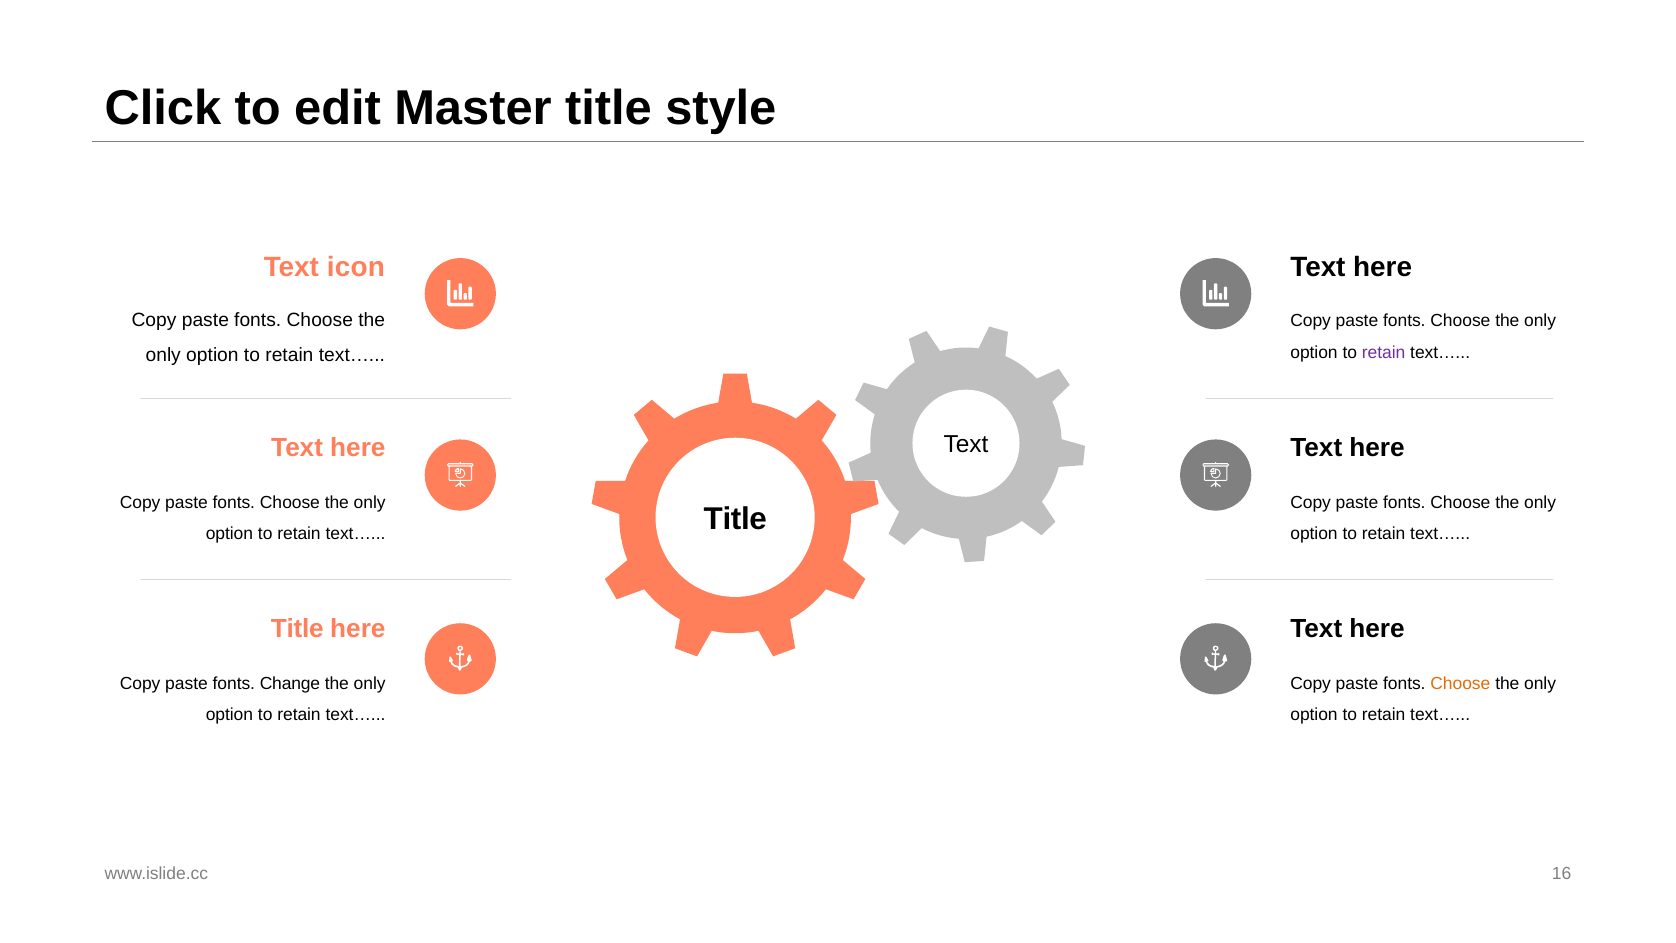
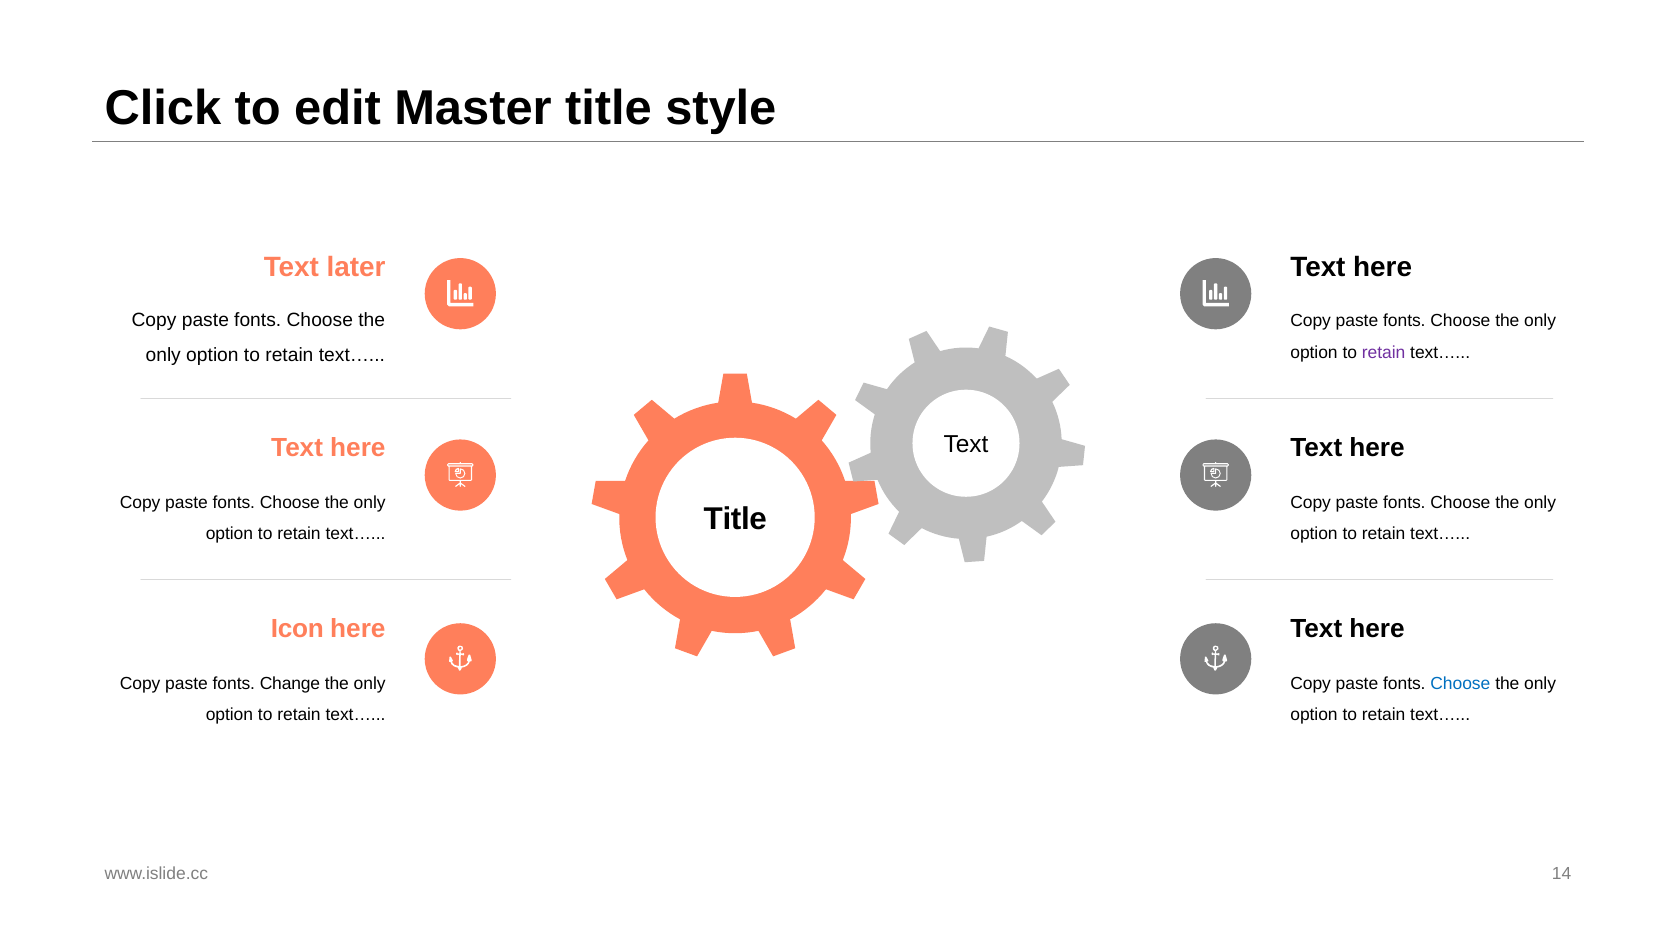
icon: icon -> later
Title at (297, 629): Title -> Icon
Choose at (1460, 683) colour: orange -> blue
16: 16 -> 14
